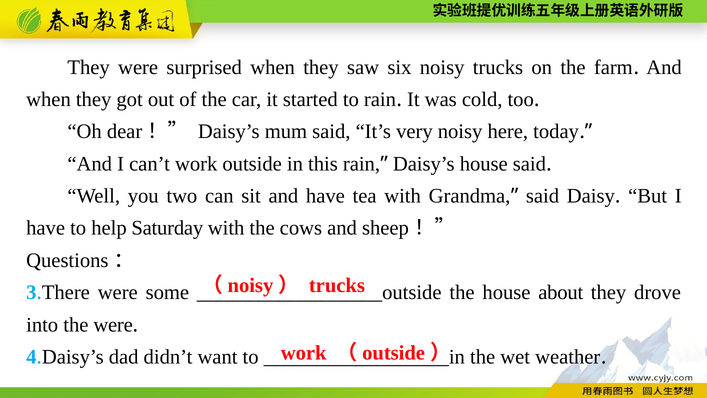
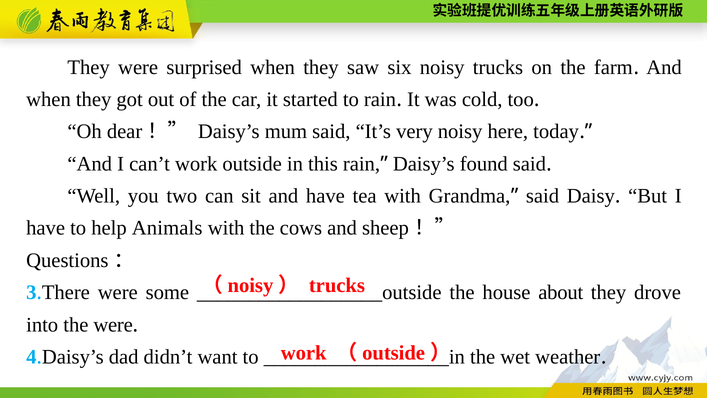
Daisy’s house: house -> found
Saturday: Saturday -> Animals
